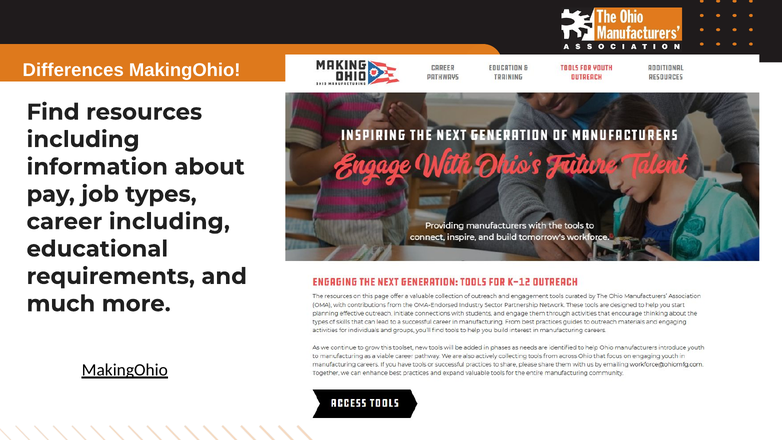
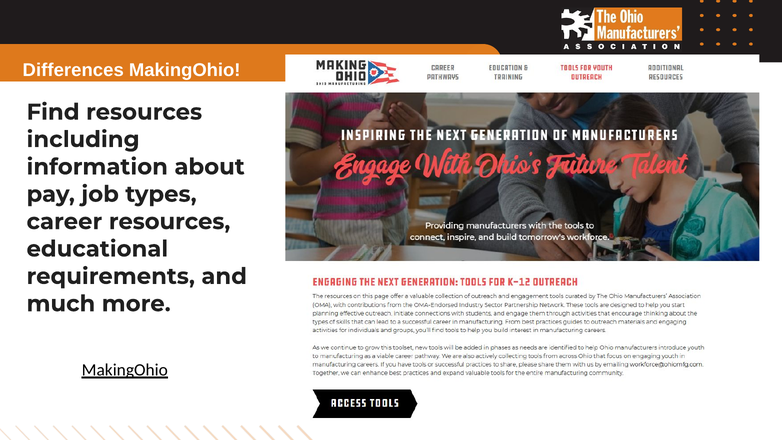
career including: including -> resources
